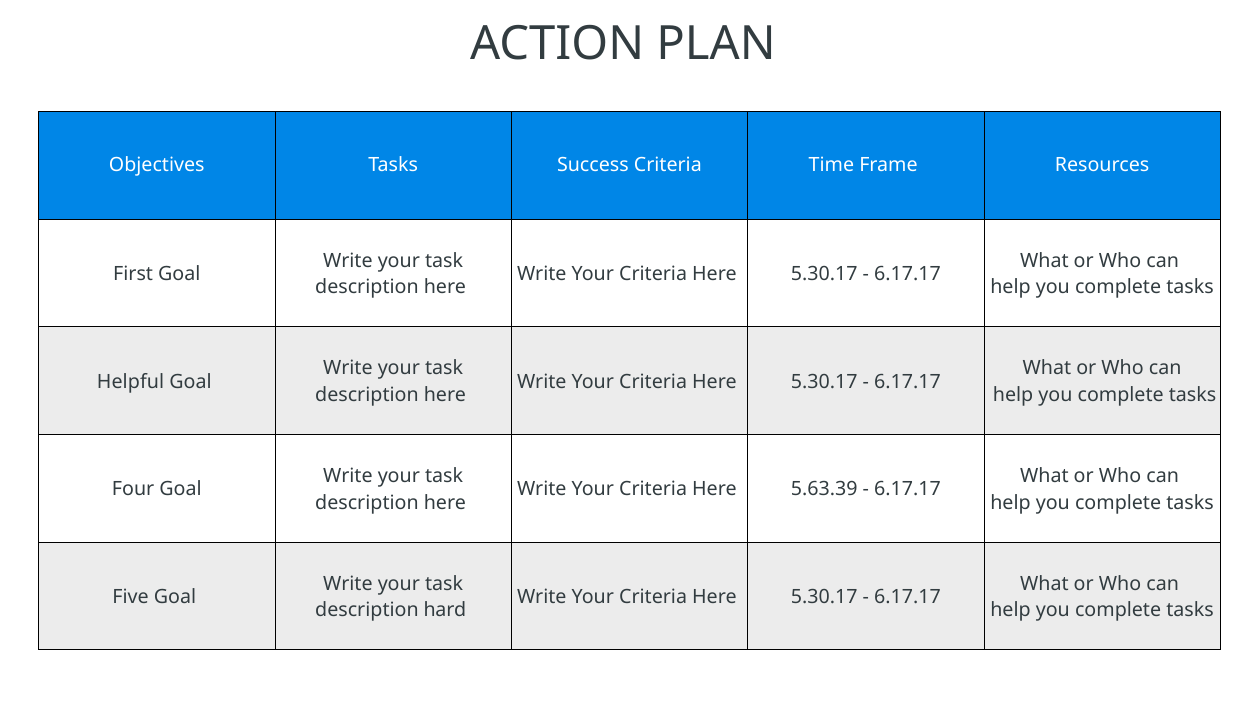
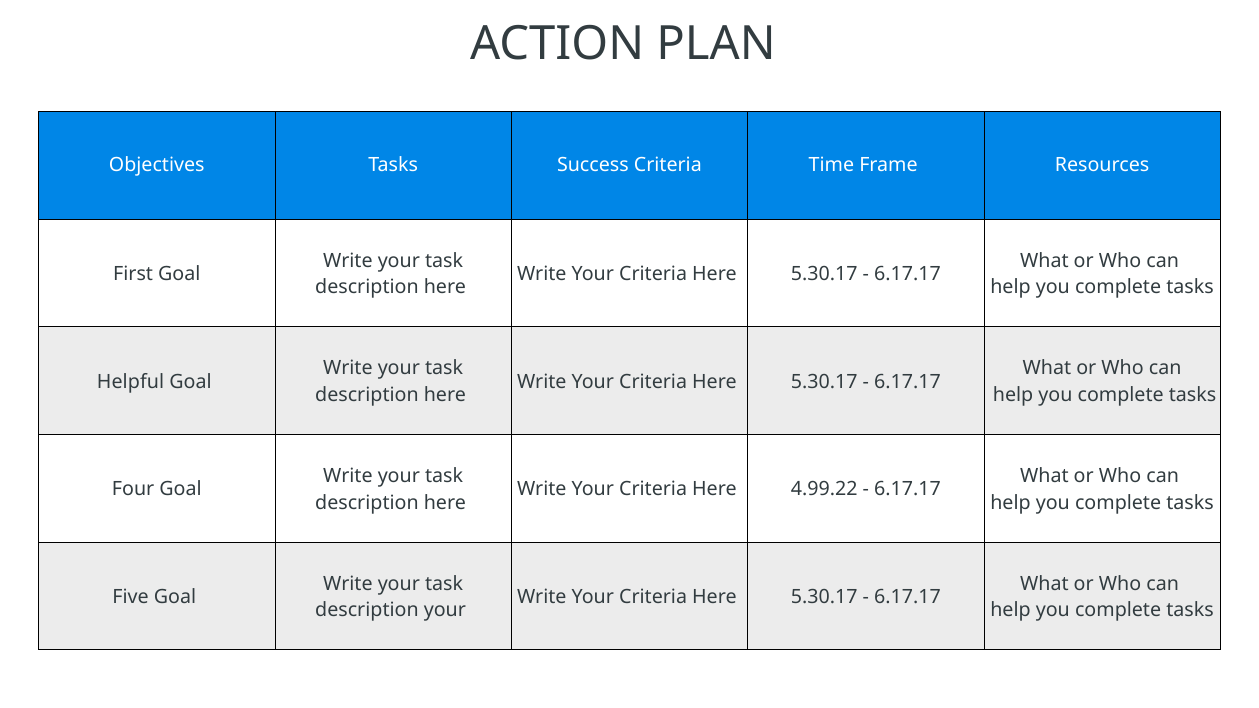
5.63.39: 5.63.39 -> 4.99.22
description hard: hard -> your
